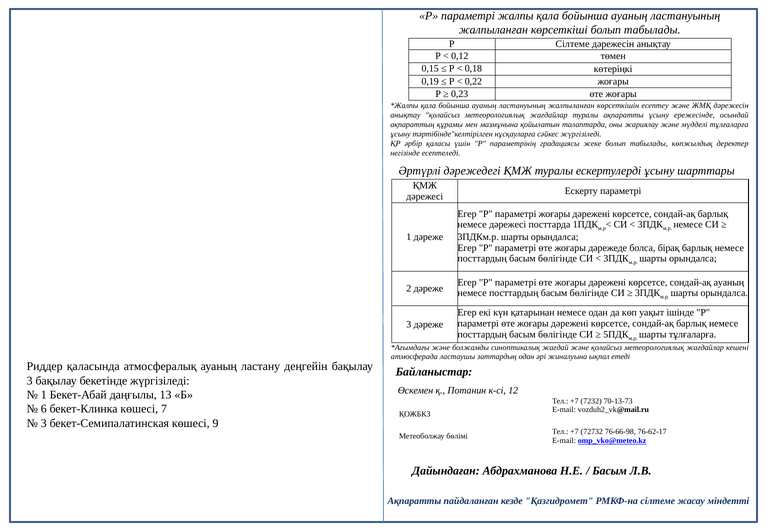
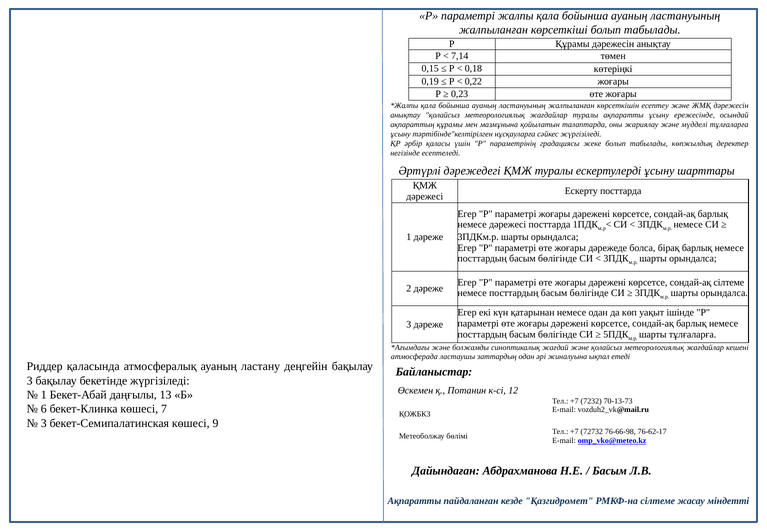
Р Сілтеме: Сілтеме -> Құрамы
0,12: 0,12 -> 7,14
Ескерту параметрі: параметрі -> посттарда
сондай-ақ ауаның: ауаның -> сілтеме
